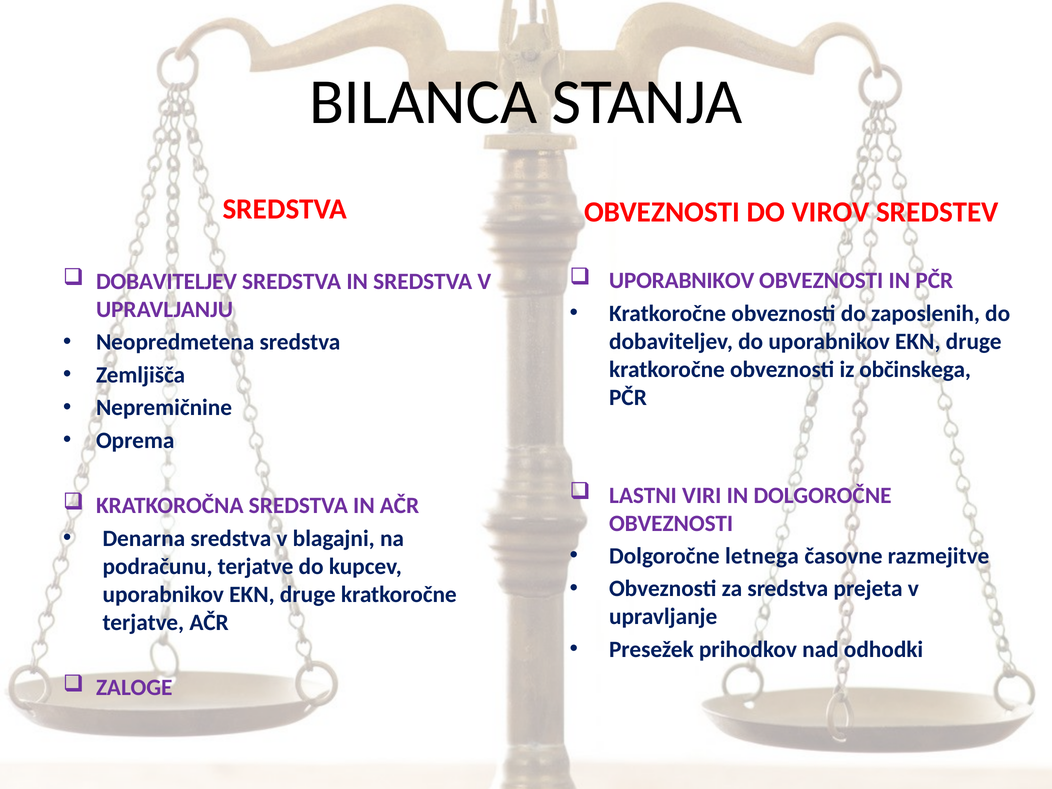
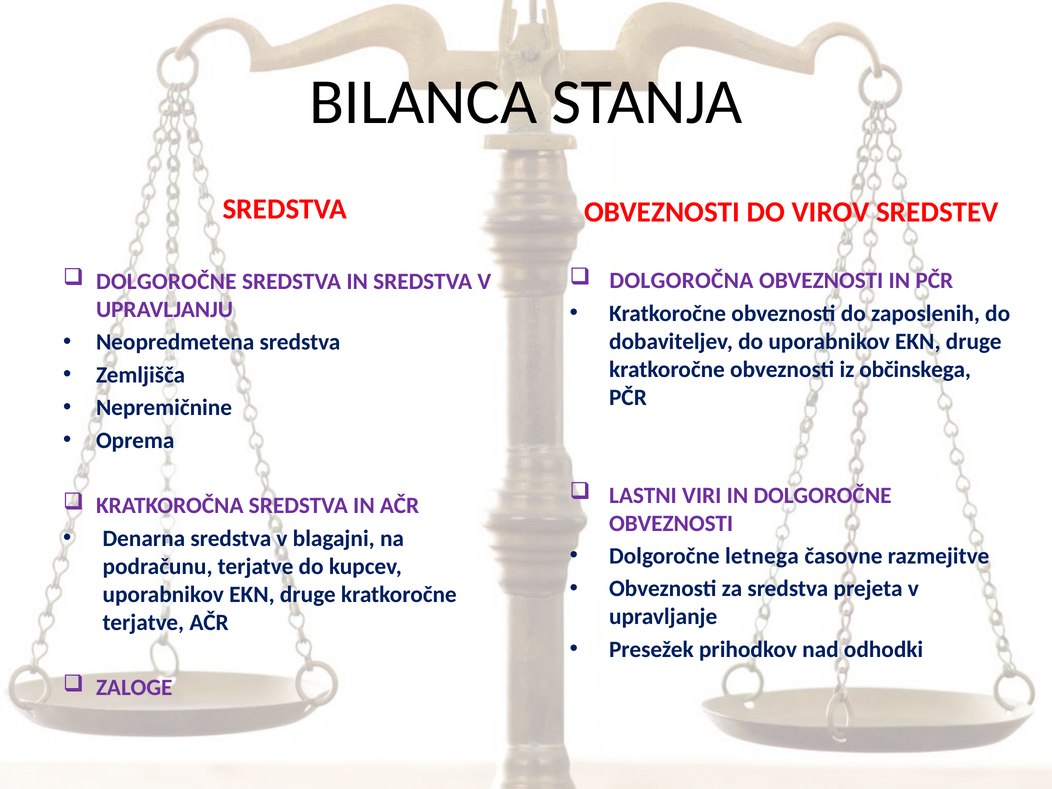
UPORABNIKOV at (682, 281): UPORABNIKOV -> DOLGOROČNA
DOBAVITELJEV at (166, 282): DOBAVITELJEV -> DOLGOROČNE
